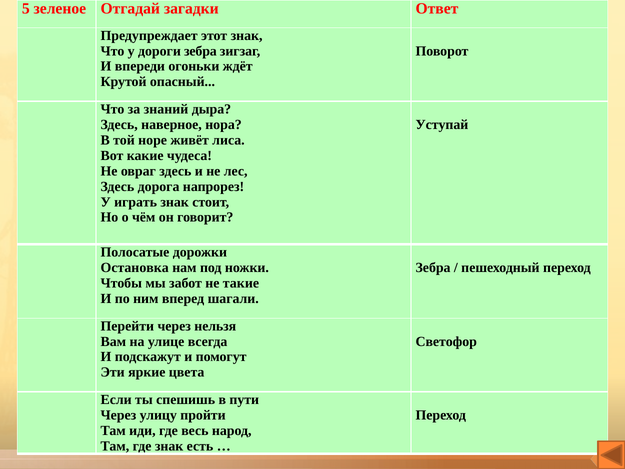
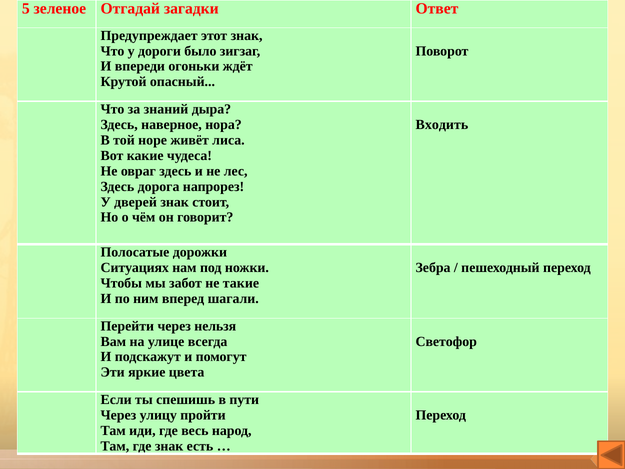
дороги зебра: зебра -> было
Уступай: Уступай -> Входить
играть: играть -> дверей
Остановка: Остановка -> Ситуациях
